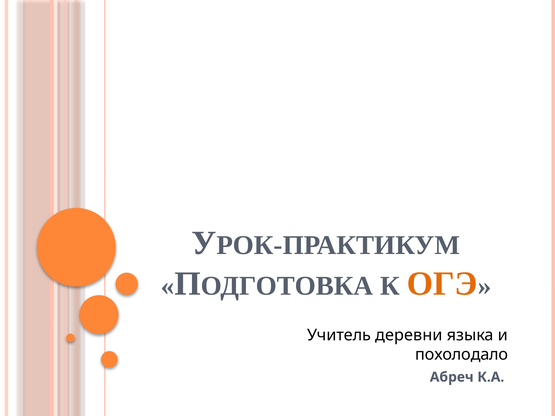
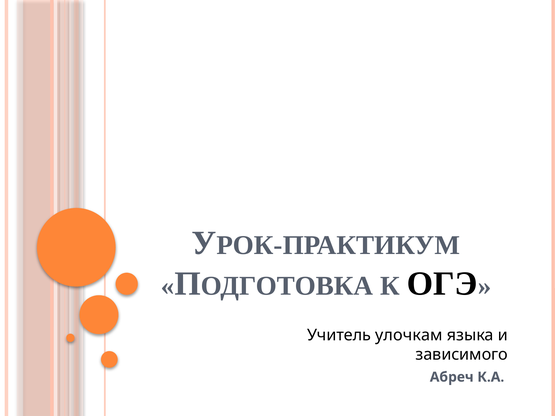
ОГЭ colour: orange -> black
деревни: деревни -> улочкам
похолодало: похолодало -> зависимого
